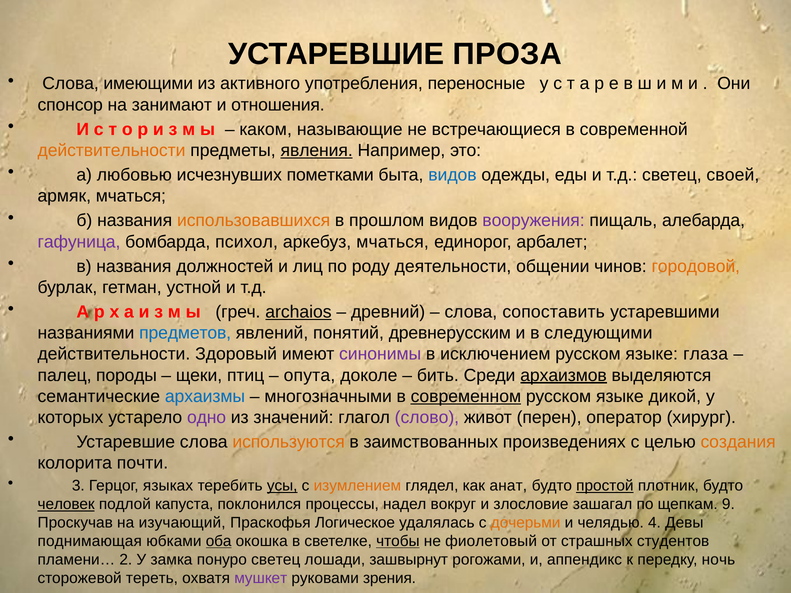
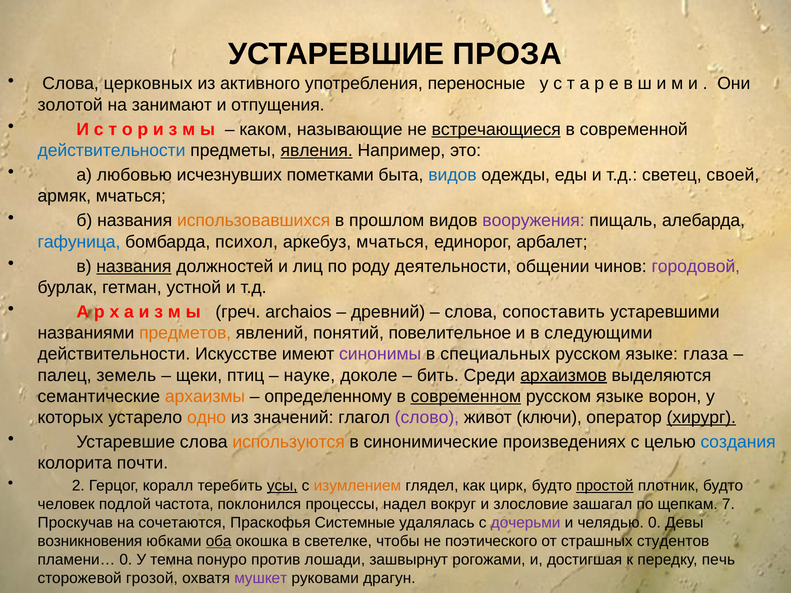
имеющими: имеющими -> церковных
спонсор: спонсор -> золотой
отношения: отношения -> отпущения
встречающиеся underline: none -> present
действительности at (112, 150) colour: orange -> blue
гафуница colour: purple -> blue
названия at (134, 266) underline: none -> present
городовой colour: orange -> purple
archaios underline: present -> none
предметов colour: blue -> orange
древнерусским: древнерусским -> повелительное
Здоровый: Здоровый -> Искусстве
исключением: исключением -> специальных
породы: породы -> земель
опута: опута -> науке
архаизмы colour: blue -> orange
многозначными: многозначными -> определенному
дикой: дикой -> ворон
одно colour: purple -> orange
перен: перен -> ключи
хирург underline: none -> present
заимствованных: заимствованных -> синонимические
создания colour: orange -> blue
3: 3 -> 2
языках: языках -> коралл
анат: анат -> цирк
человек underline: present -> none
капуста: капуста -> частота
9: 9 -> 7
изучающий: изучающий -> сочетаются
Логическое: Логическое -> Системные
дочерьми colour: orange -> purple
челядью 4: 4 -> 0
поднимающая: поднимающая -> возникновения
чтобы underline: present -> none
фиолетовый: фиолетовый -> поэтического
пламени… 2: 2 -> 0
замка: замка -> темна
понуро светец: светец -> против
аппендикс: аппендикс -> достигшая
ночь: ночь -> печь
тереть: тереть -> грозой
зрения: зрения -> драгун
